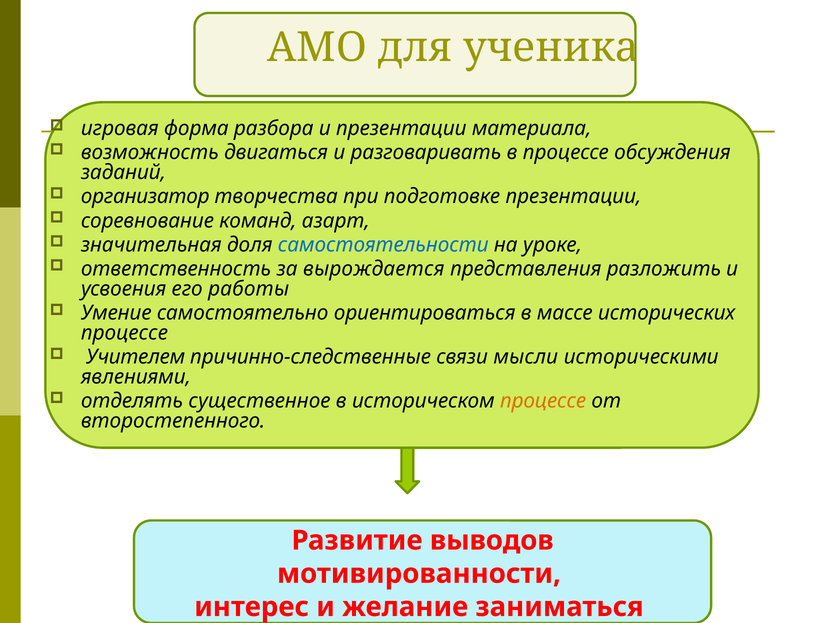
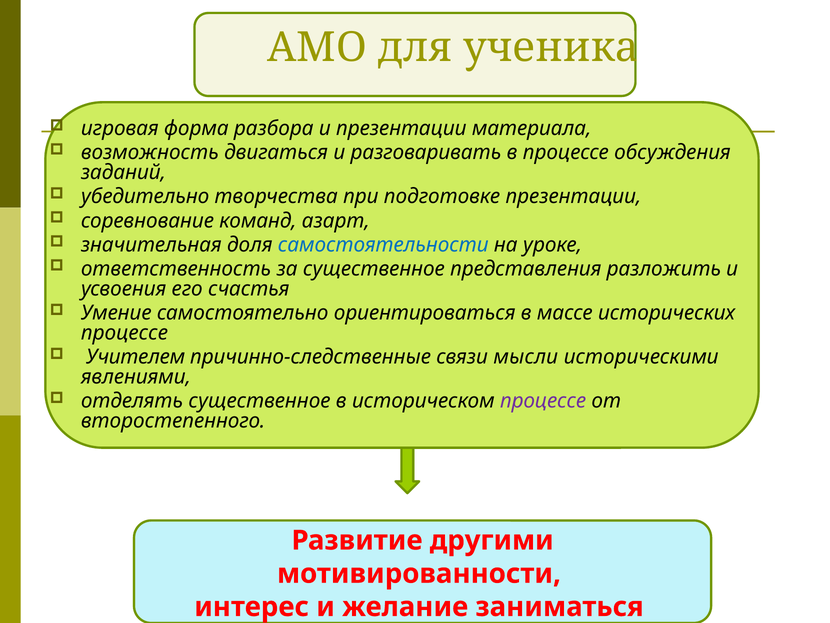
организатор: организатор -> убедительно
за вырождается: вырождается -> существенное
работы: работы -> счастья
процессе at (543, 401) colour: orange -> purple
выводов: выводов -> другими
